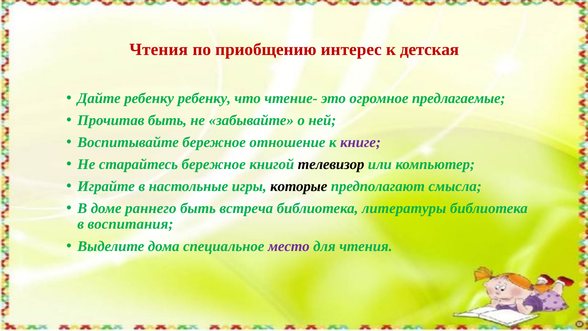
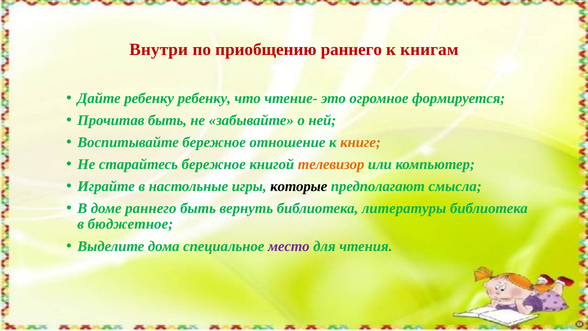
Чтения at (159, 49): Чтения -> Внутри
приобщению интерес: интерес -> раннего
детская: детская -> книгам
предлагаемые: предлагаемые -> формируется
книге colour: purple -> orange
телевизор colour: black -> orange
встреча: встреча -> вернуть
воспитания: воспитания -> бюджетное
